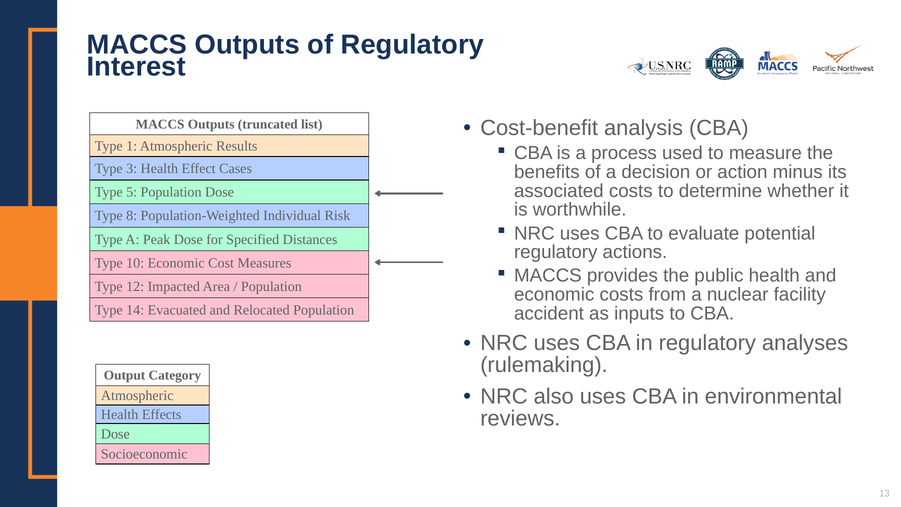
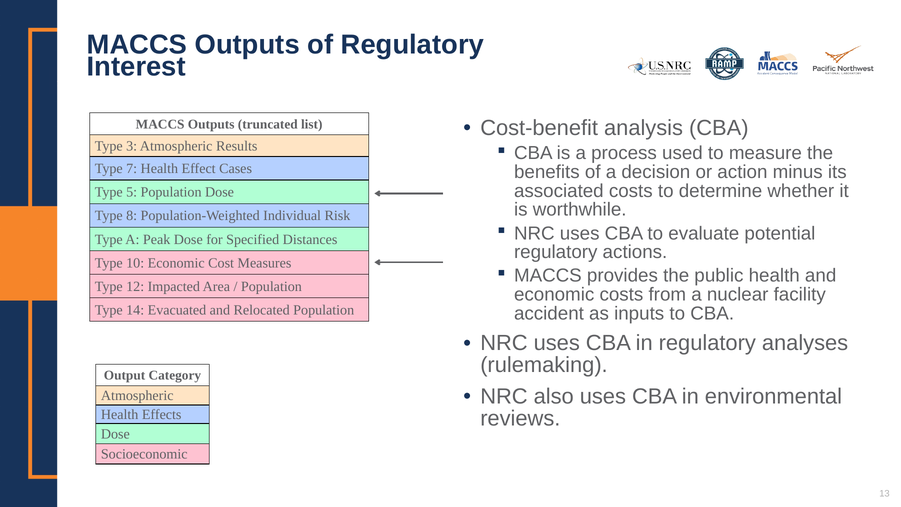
1: 1 -> 3
3: 3 -> 7
